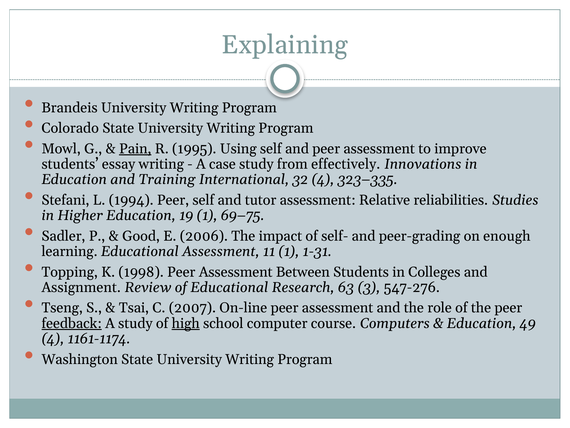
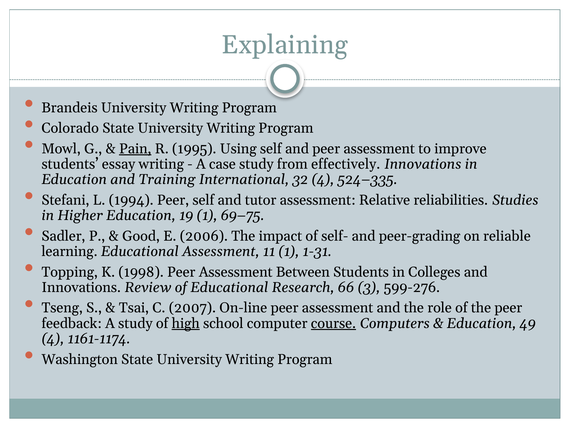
323–335: 323–335 -> 524–335
enough: enough -> reliable
Assignment at (81, 287): Assignment -> Innovations
63: 63 -> 66
547-276: 547-276 -> 599-276
feedback underline: present -> none
course underline: none -> present
